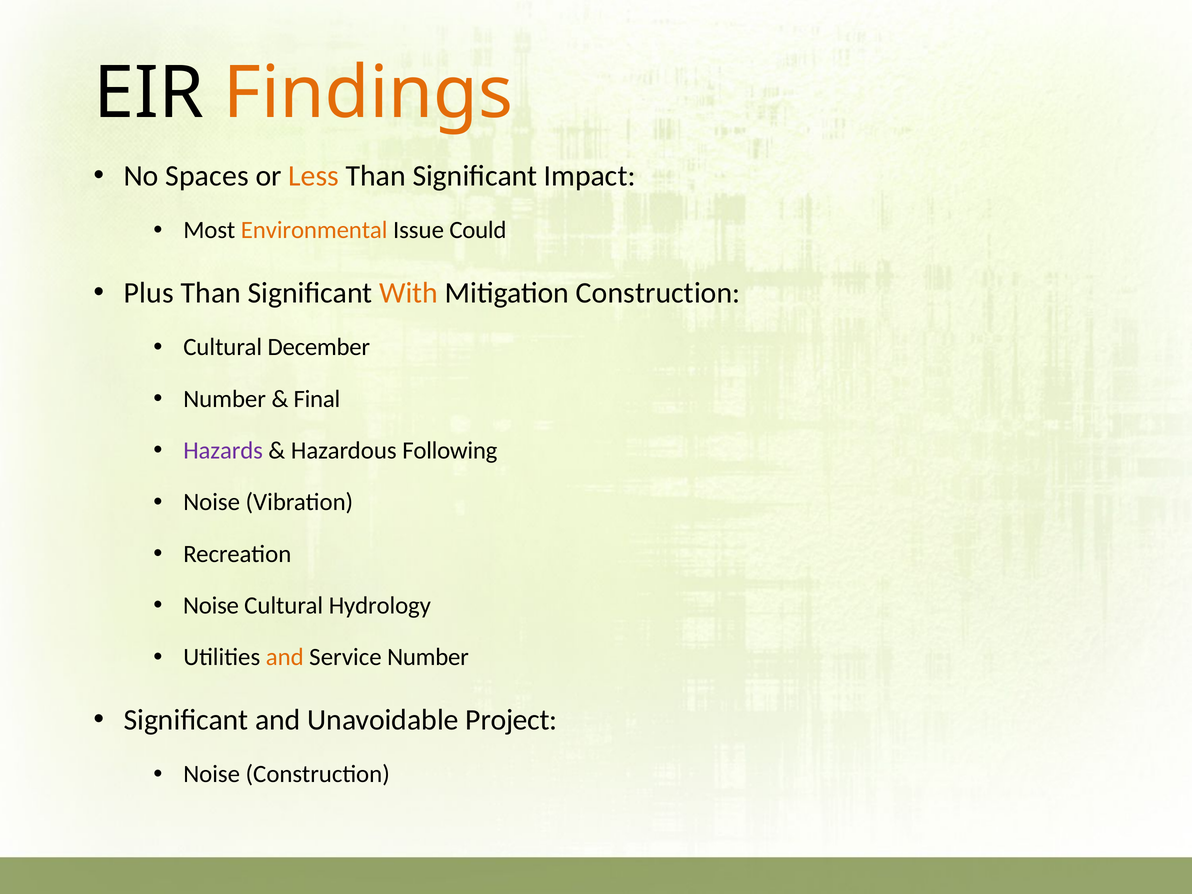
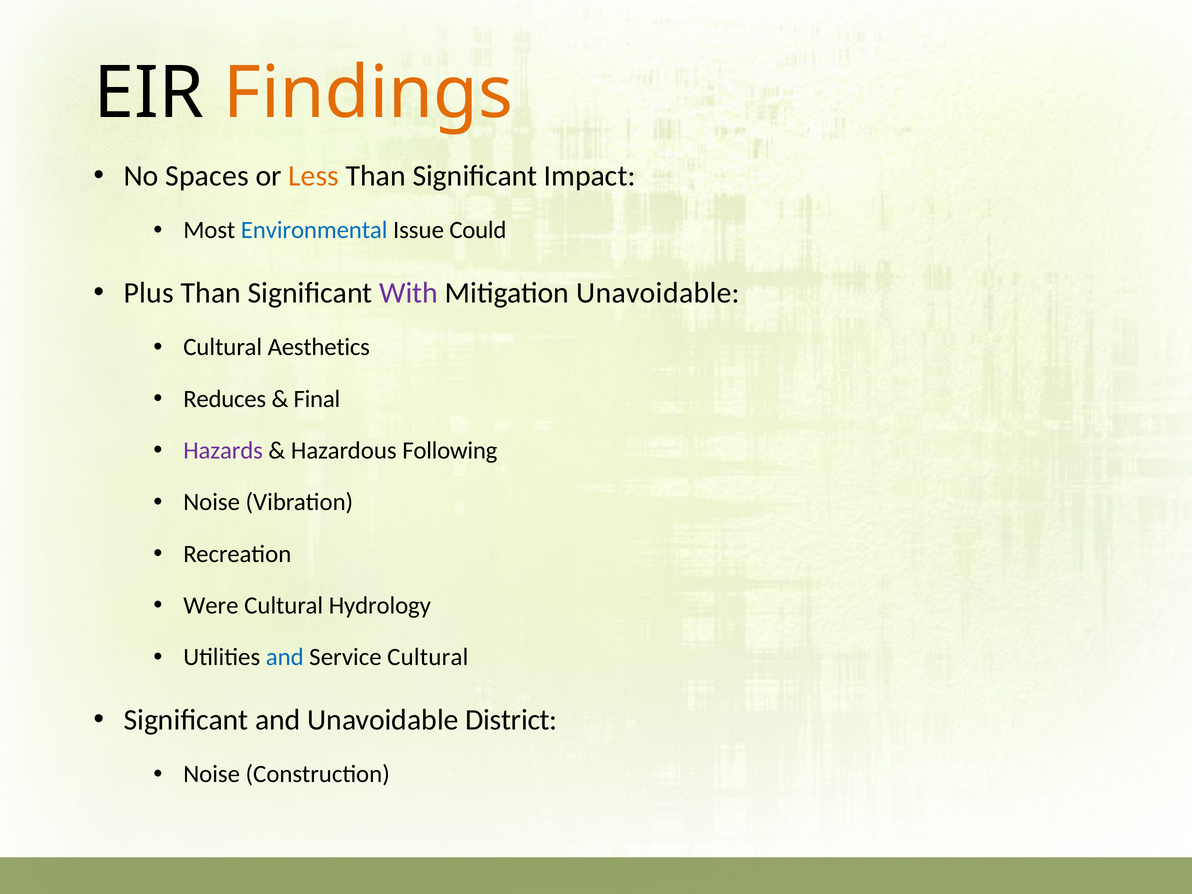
Environmental colour: orange -> blue
With colour: orange -> purple
Mitigation Construction: Construction -> Unavoidable
December: December -> Aesthetics
Number at (225, 399): Number -> Reduces
Noise at (211, 606): Noise -> Were
and at (285, 657) colour: orange -> blue
Service Number: Number -> Cultural
Project: Project -> District
